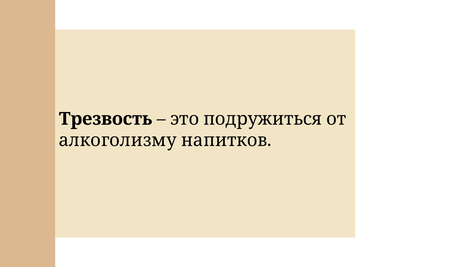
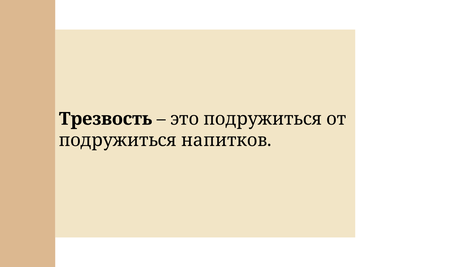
алкоголизму at (118, 140): алкоголизму -> подружиться
